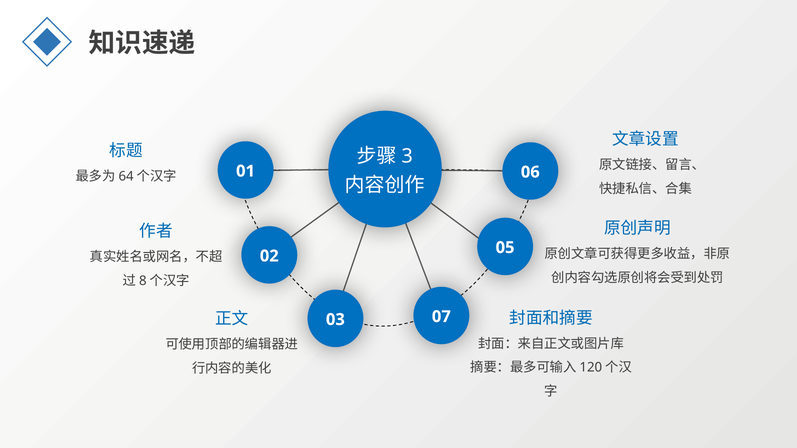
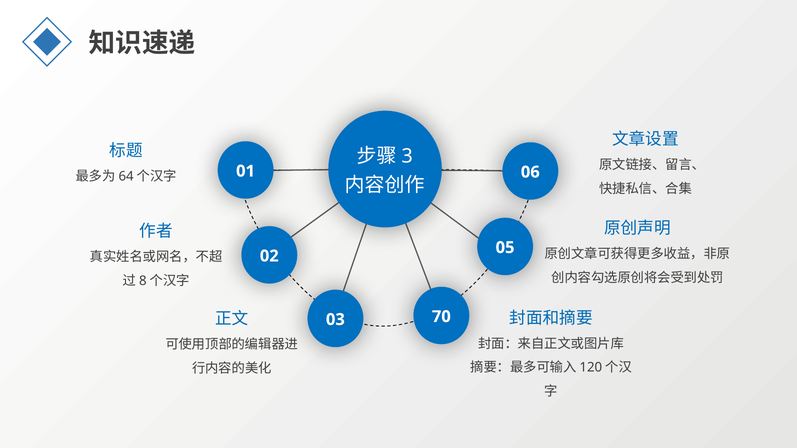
07: 07 -> 70
